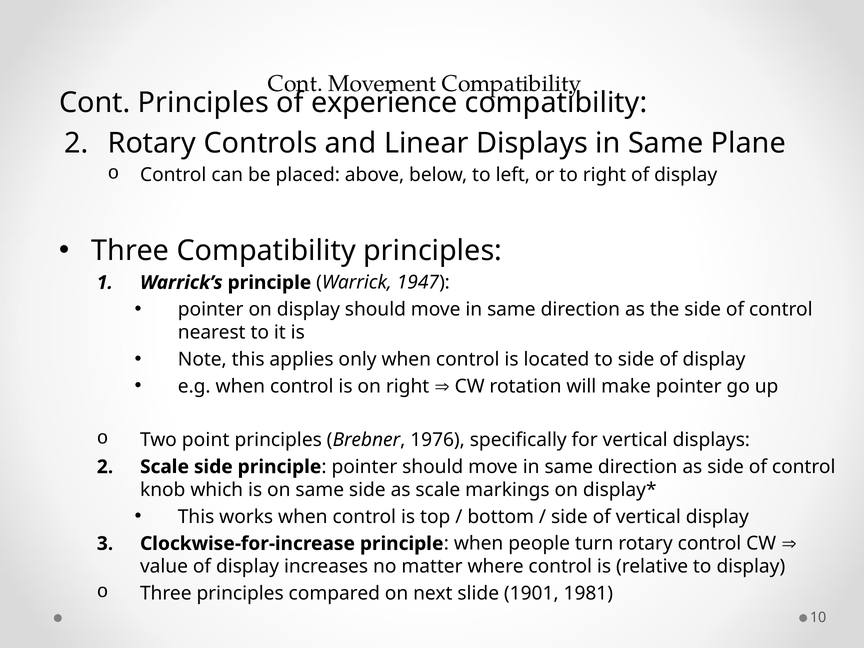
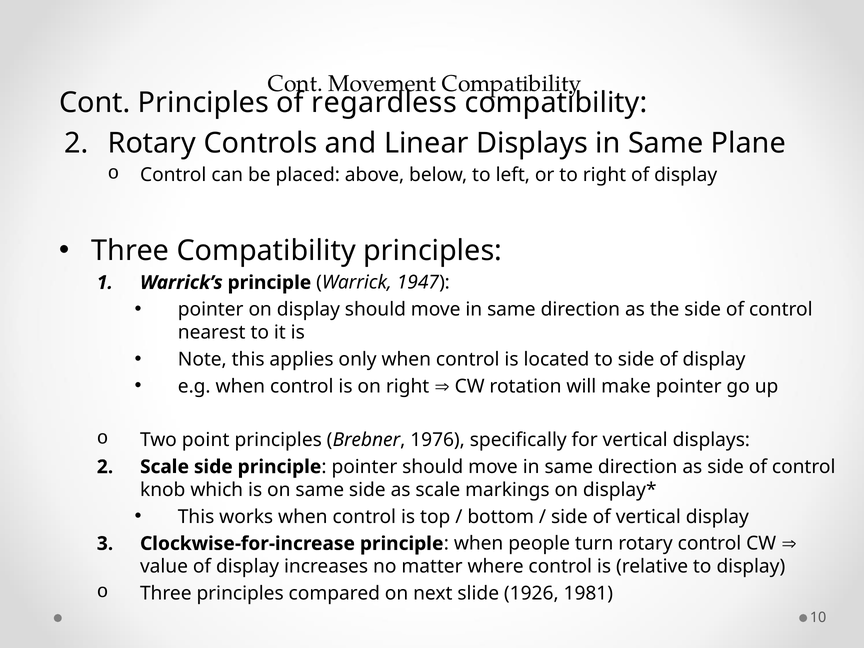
experience: experience -> regardless
1901: 1901 -> 1926
